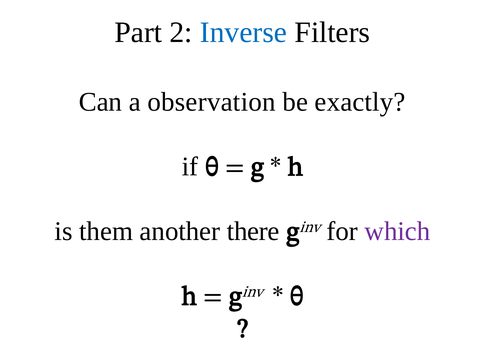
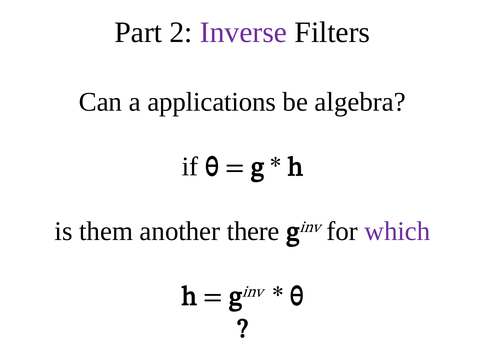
Inverse colour: blue -> purple
observation: observation -> applications
exactly: exactly -> algebra
